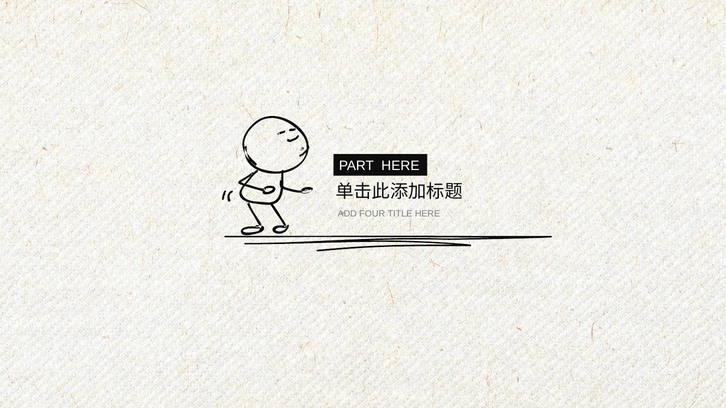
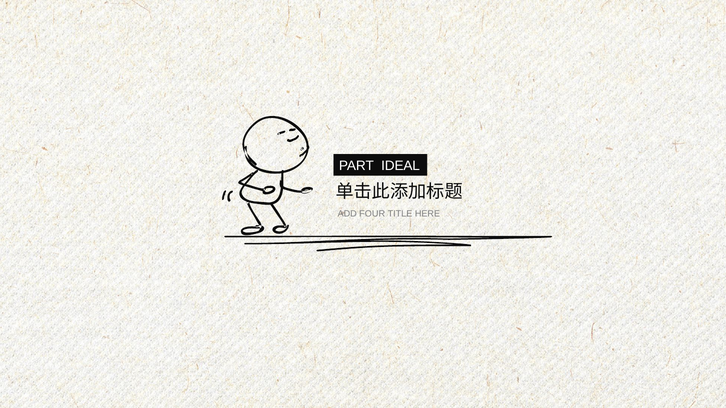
PART HERE: HERE -> IDEAL
